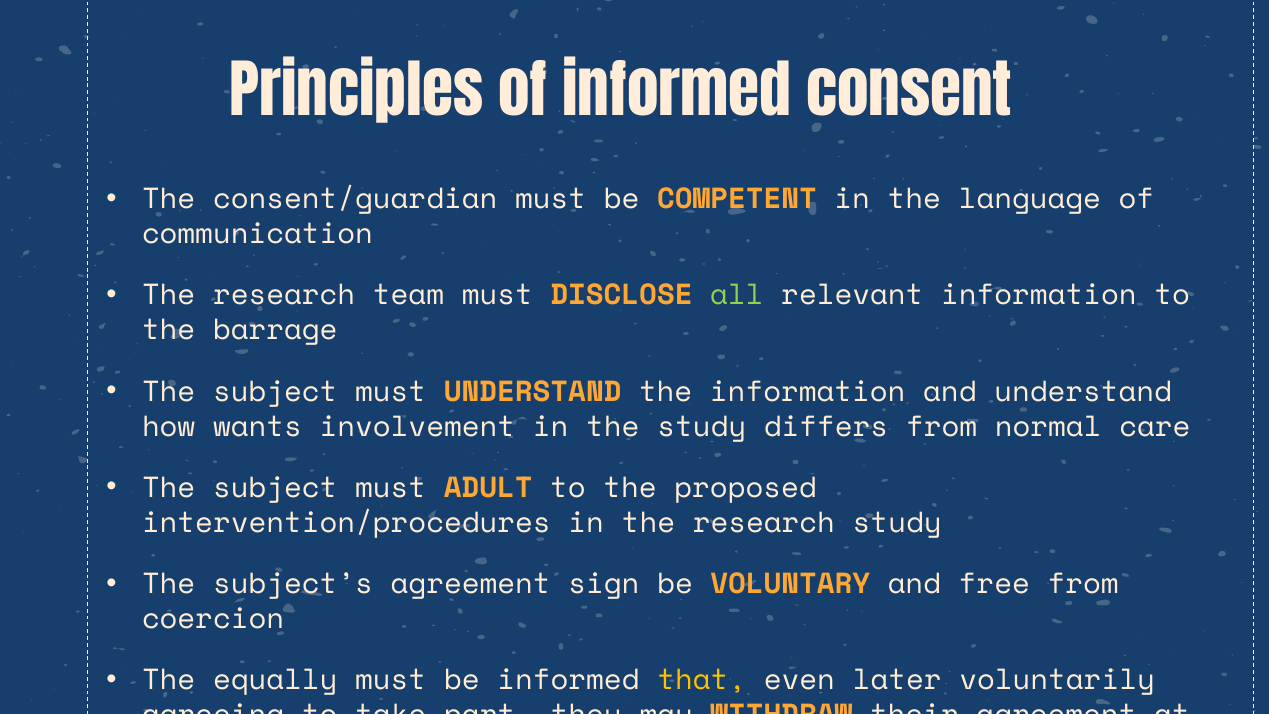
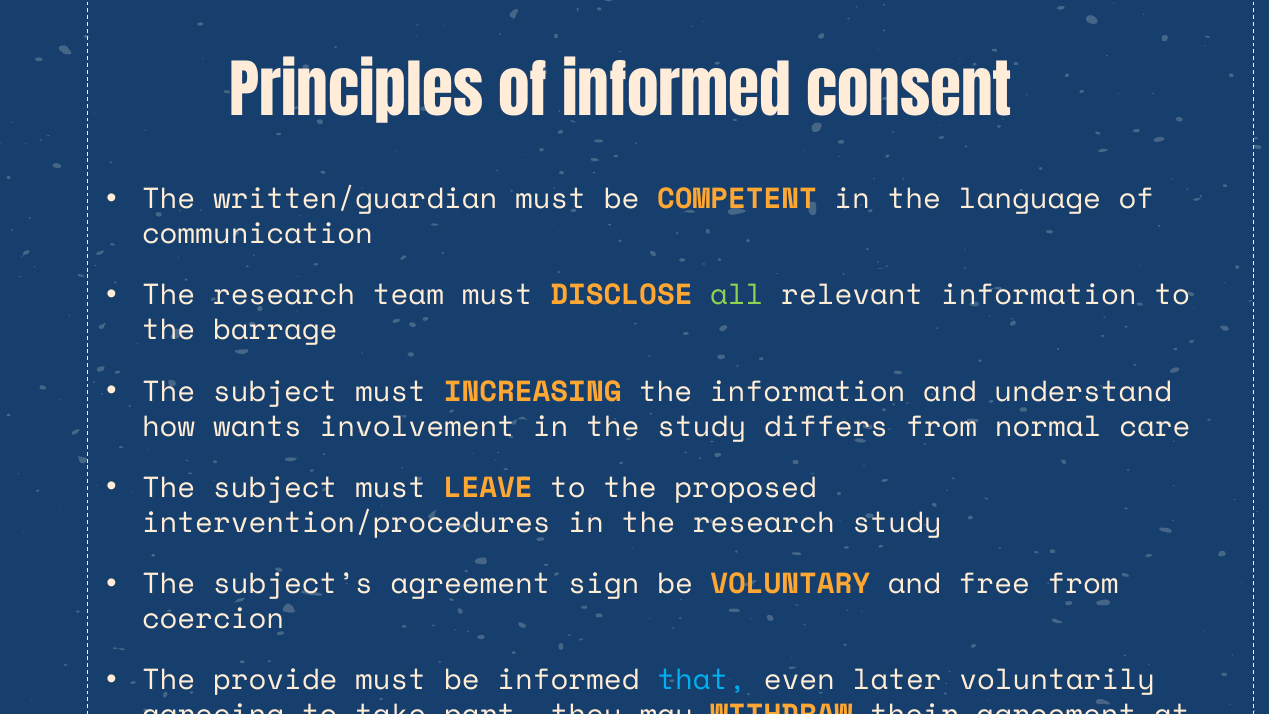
consent/guardian: consent/guardian -> written/guardian
must UNDERSTAND: UNDERSTAND -> INCREASING
ADULT: ADULT -> LEAVE
equally: equally -> provide
that colour: yellow -> light blue
